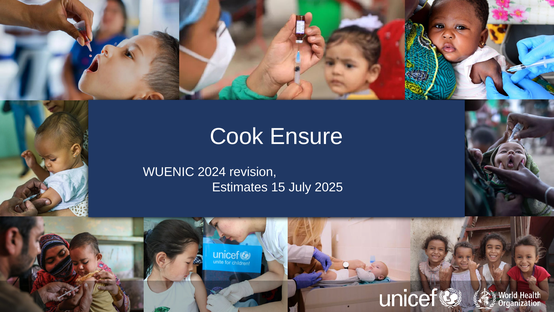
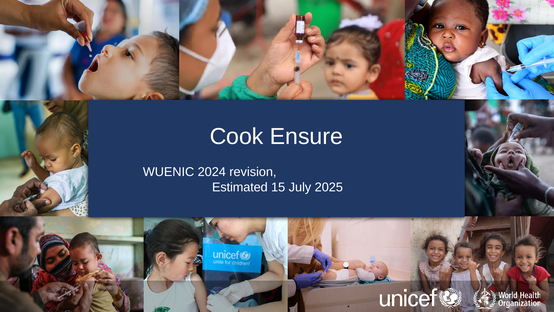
Estimates: Estimates -> Estimated
